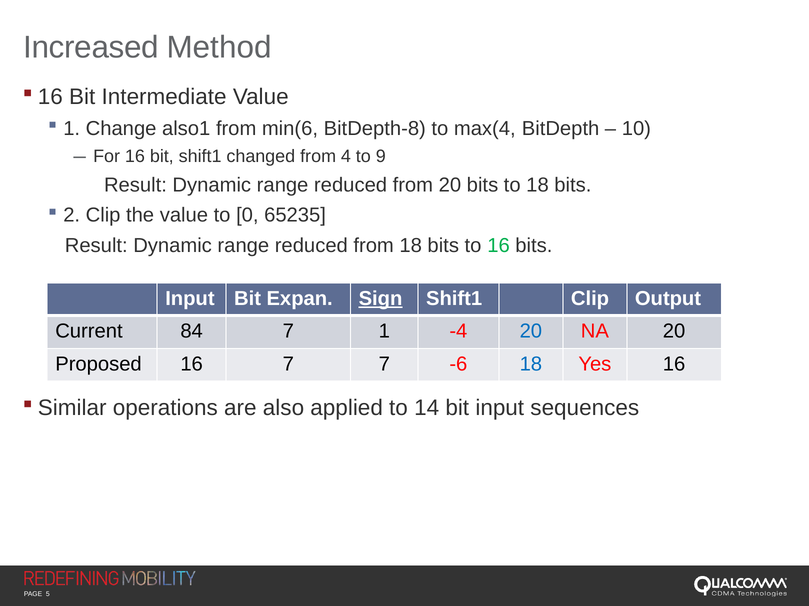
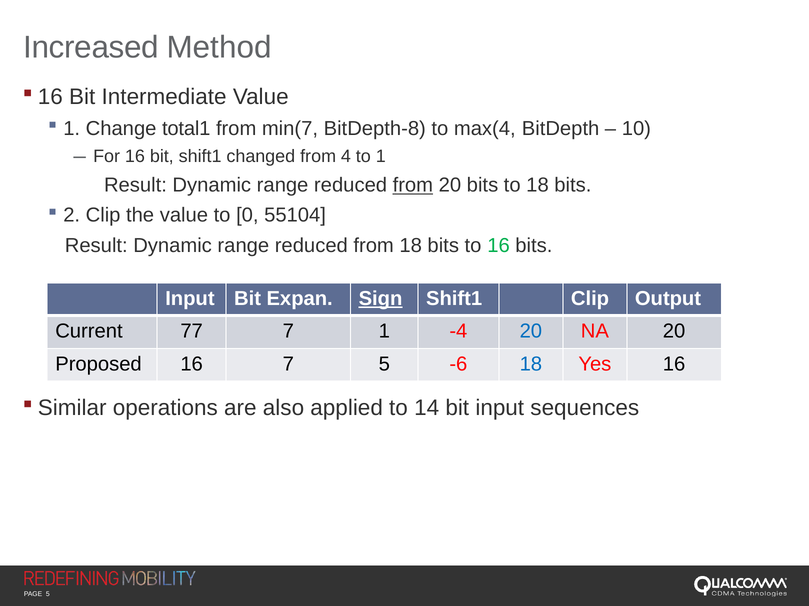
also1: also1 -> total1
min(6: min(6 -> min(7
to 9: 9 -> 1
from at (413, 185) underline: none -> present
65235: 65235 -> 55104
84: 84 -> 77
7 7: 7 -> 5
